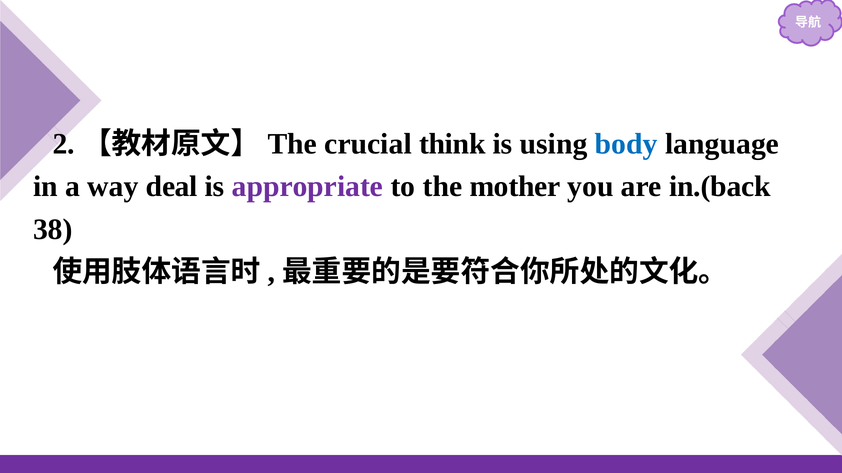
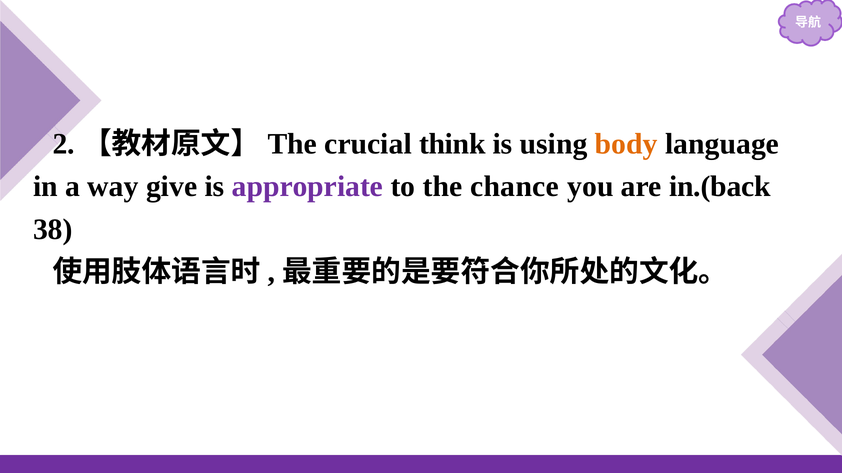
body colour: blue -> orange
deal: deal -> give
mother: mother -> chance
